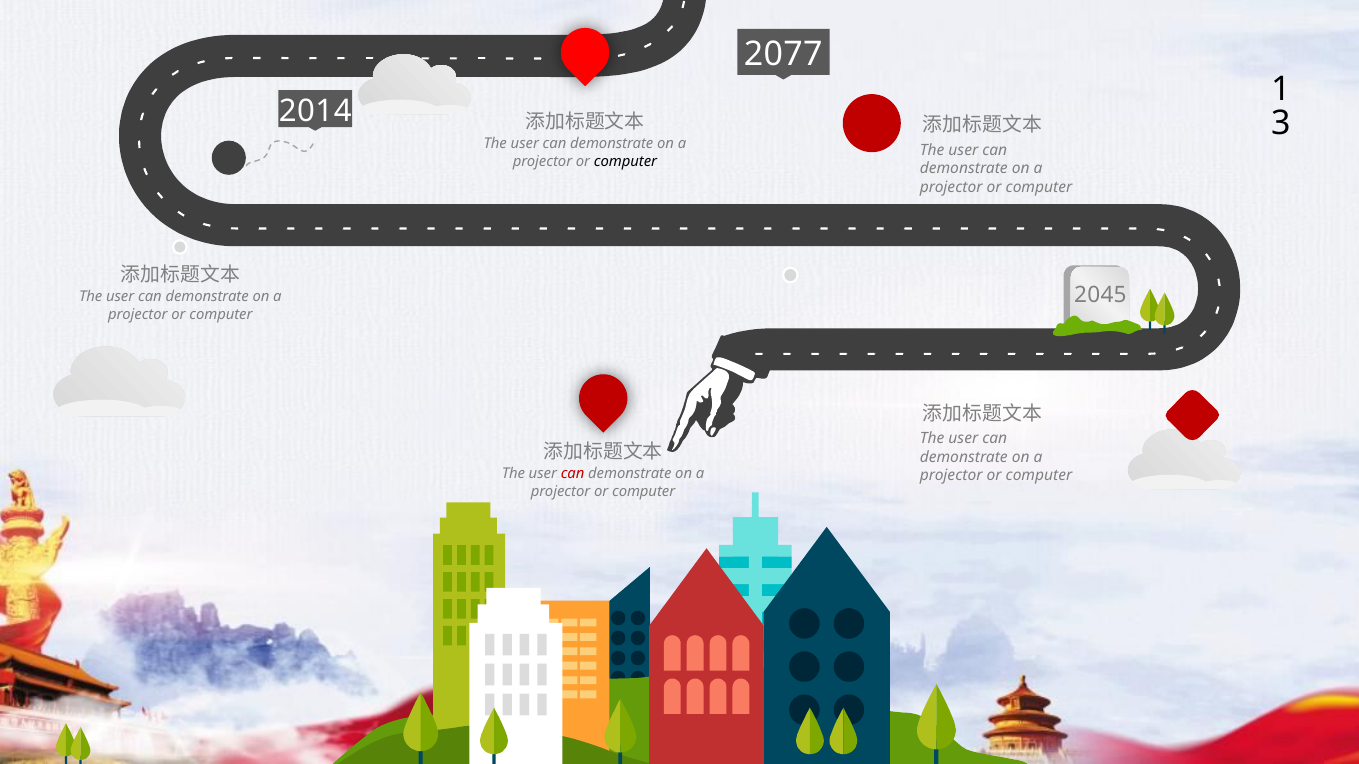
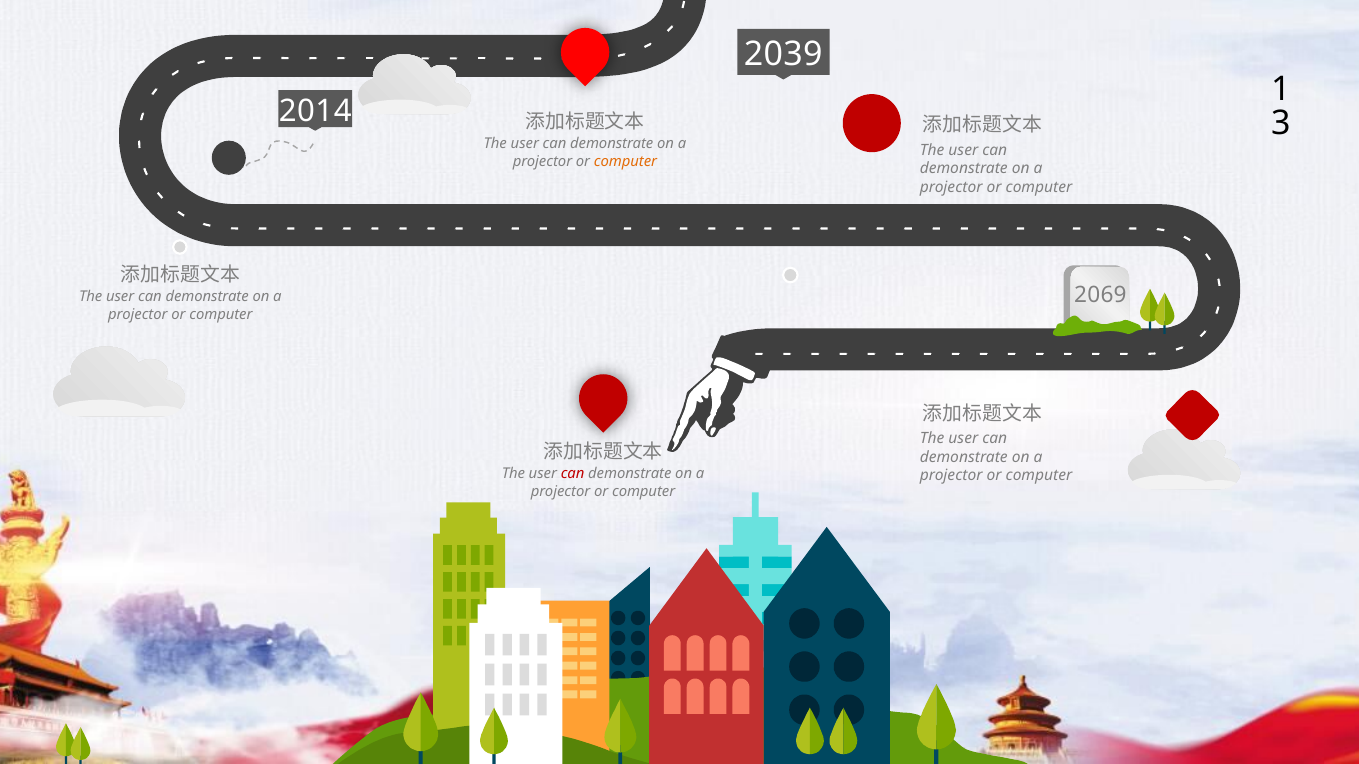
2077: 2077 -> 2039
computer at (626, 162) colour: black -> orange
2045: 2045 -> 2069
